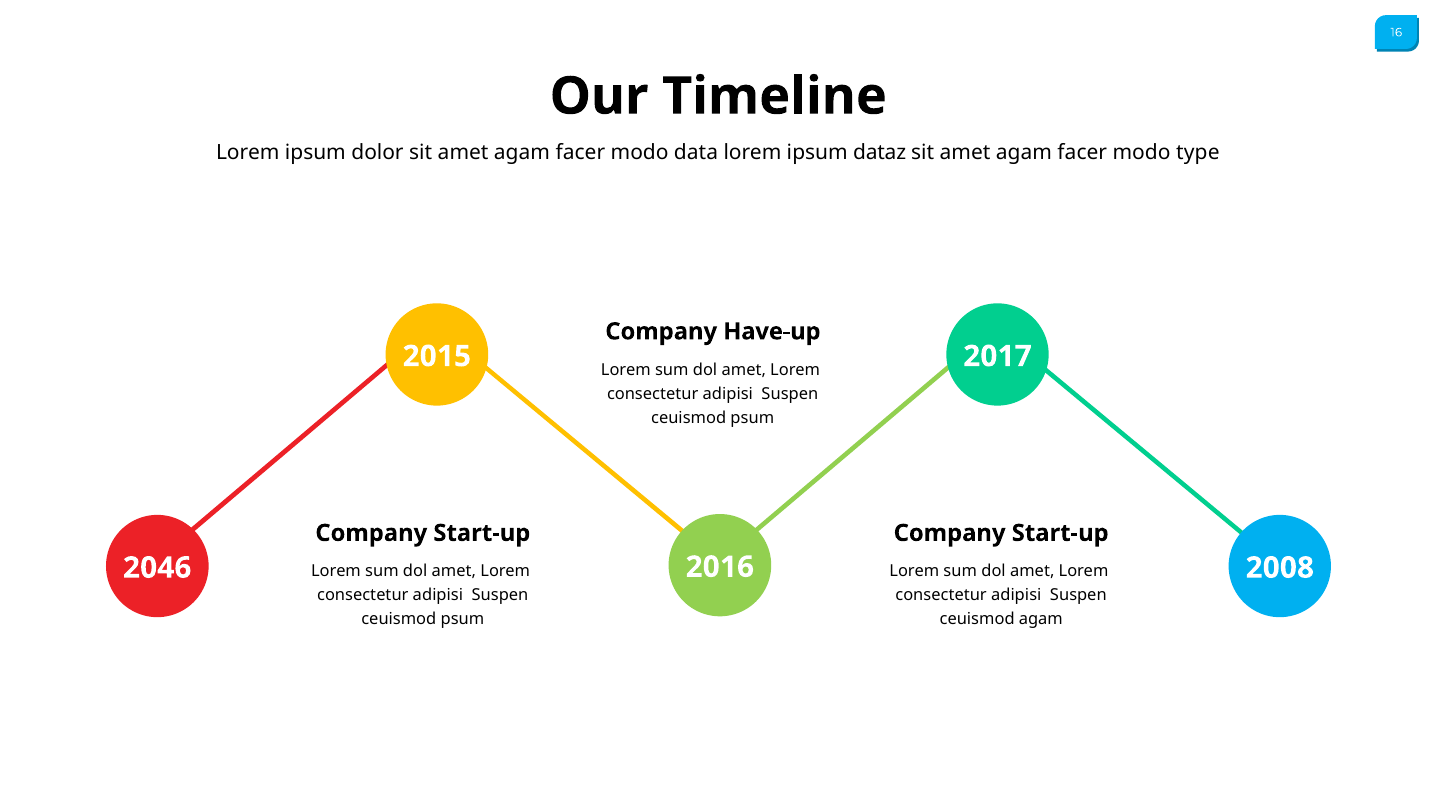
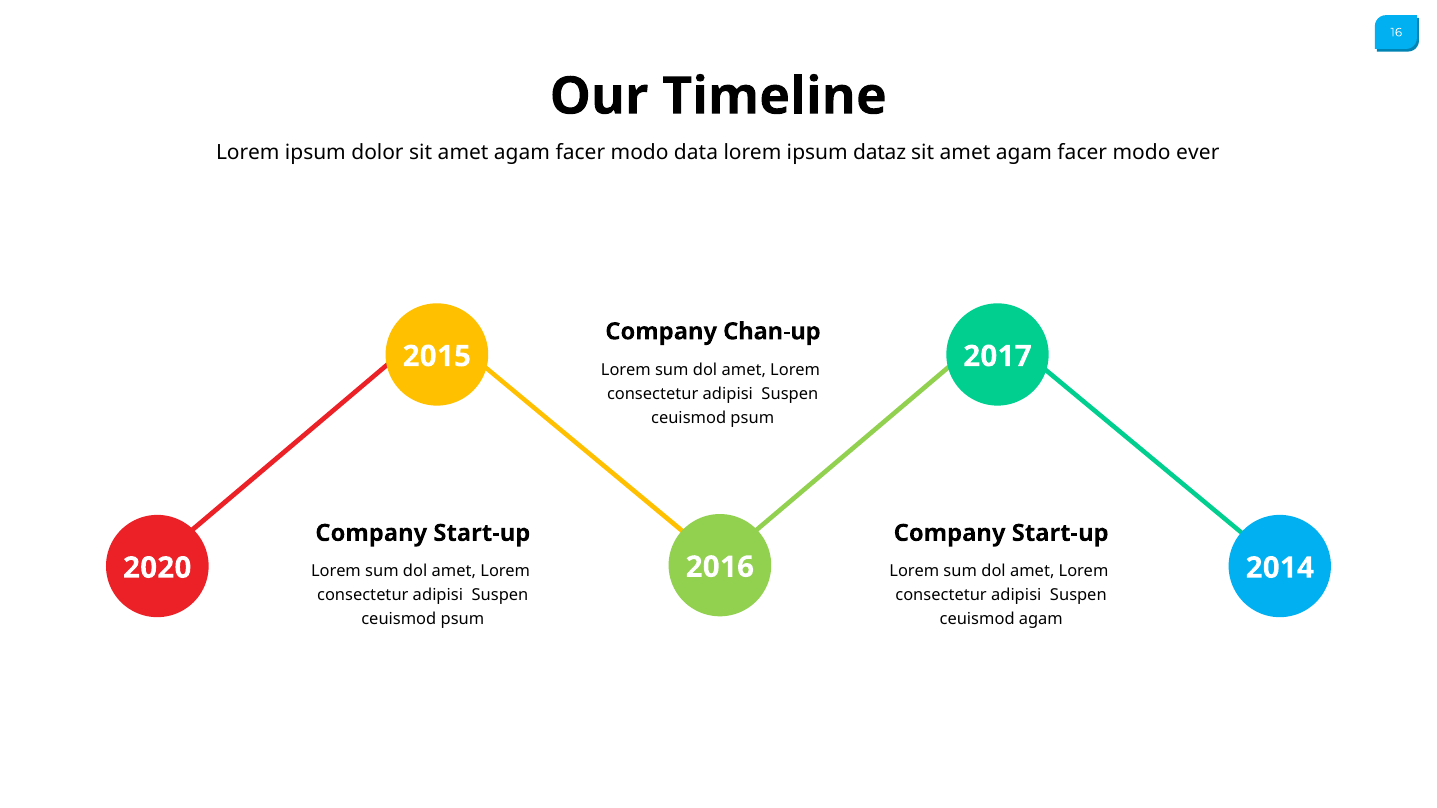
type: type -> ever
Have-up: Have-up -> Chan-up
2046: 2046 -> 2020
2008: 2008 -> 2014
